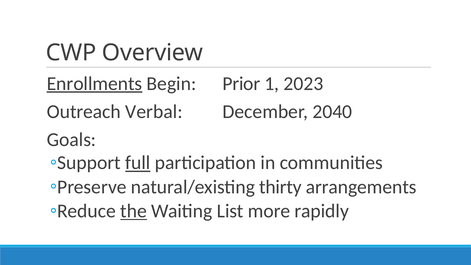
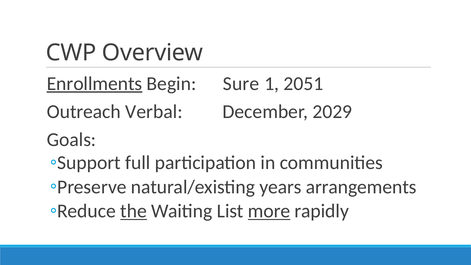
Prior: Prior -> Sure
2023: 2023 -> 2051
2040: 2040 -> 2029
full underline: present -> none
thirty: thirty -> years
more underline: none -> present
